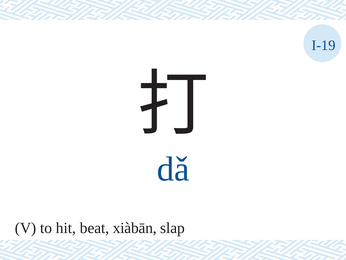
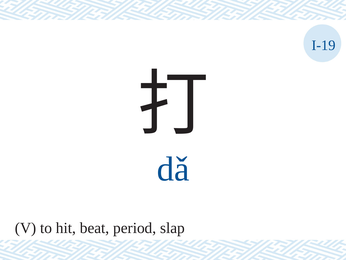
xiàbān: xiàbān -> period
